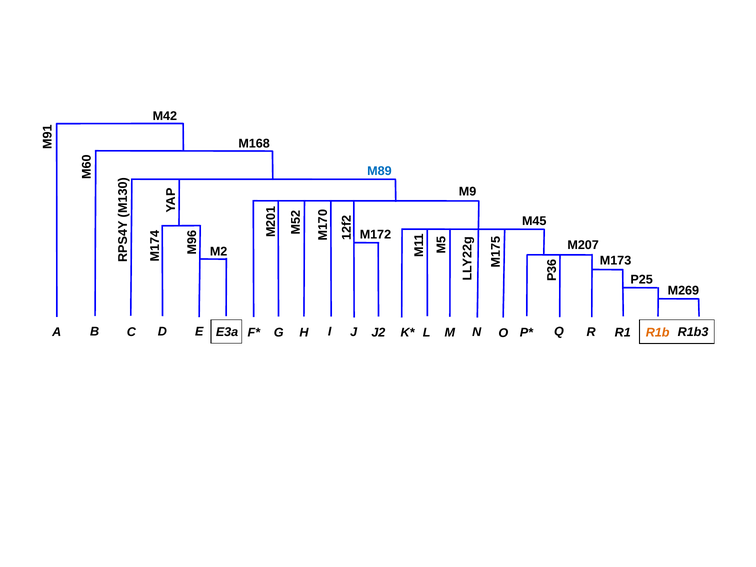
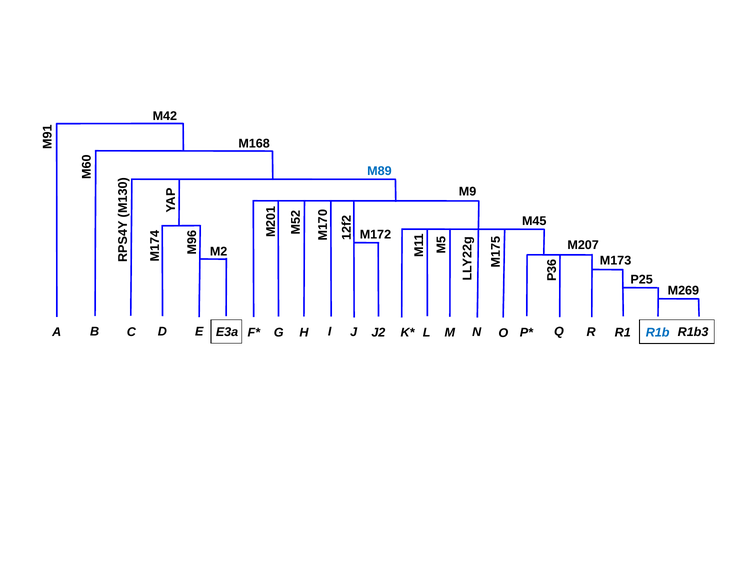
R1b colour: orange -> blue
